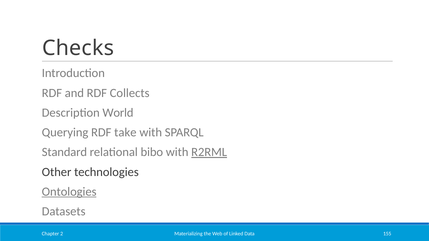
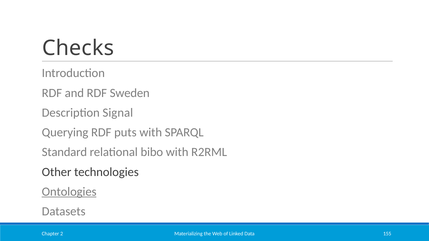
Collects: Collects -> Sweden
World: World -> Signal
take: take -> puts
R2RML underline: present -> none
